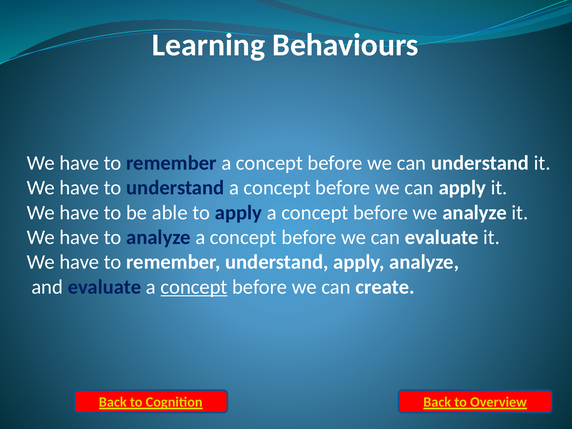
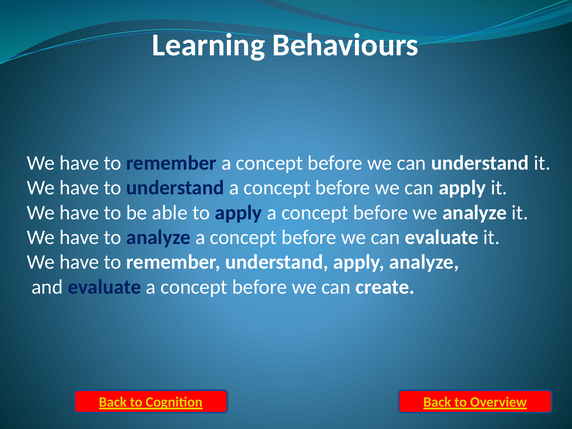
concept at (194, 287) underline: present -> none
